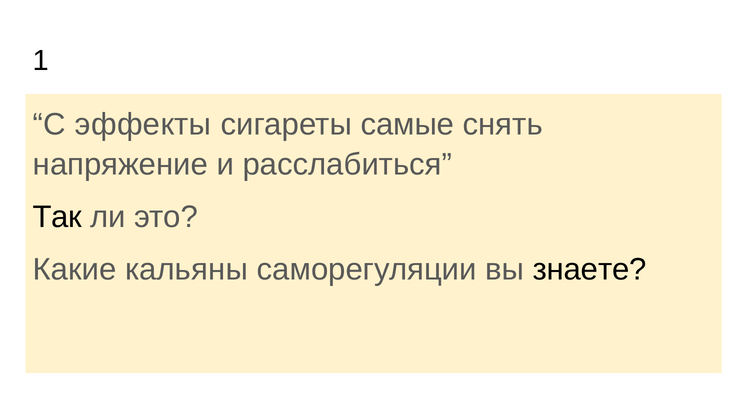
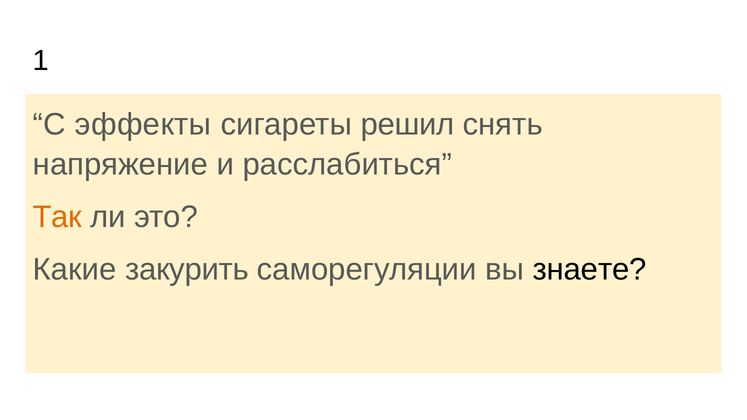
самые: самые -> решил
Так colour: black -> orange
кальяны: кальяны -> закурить
